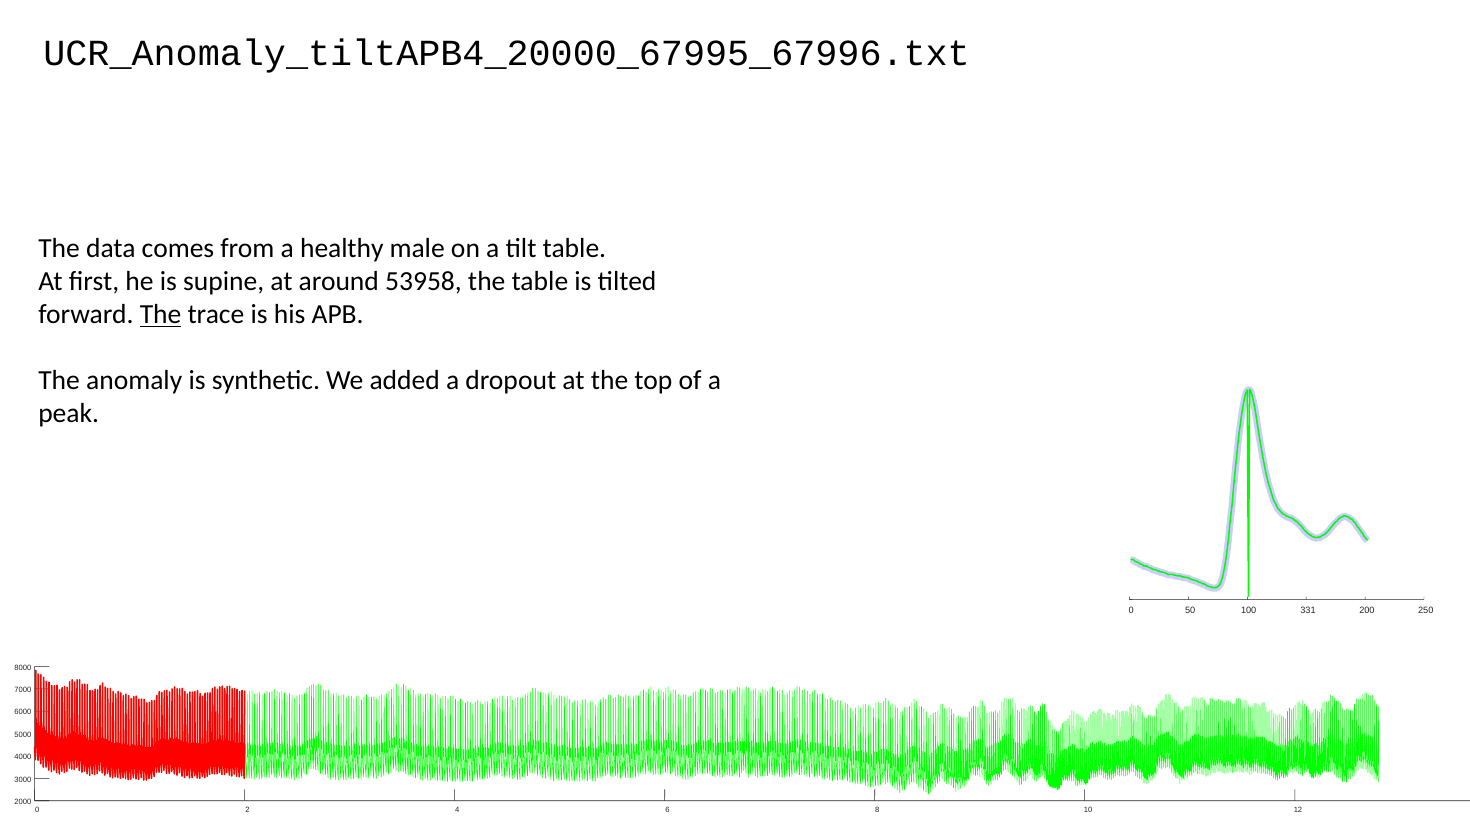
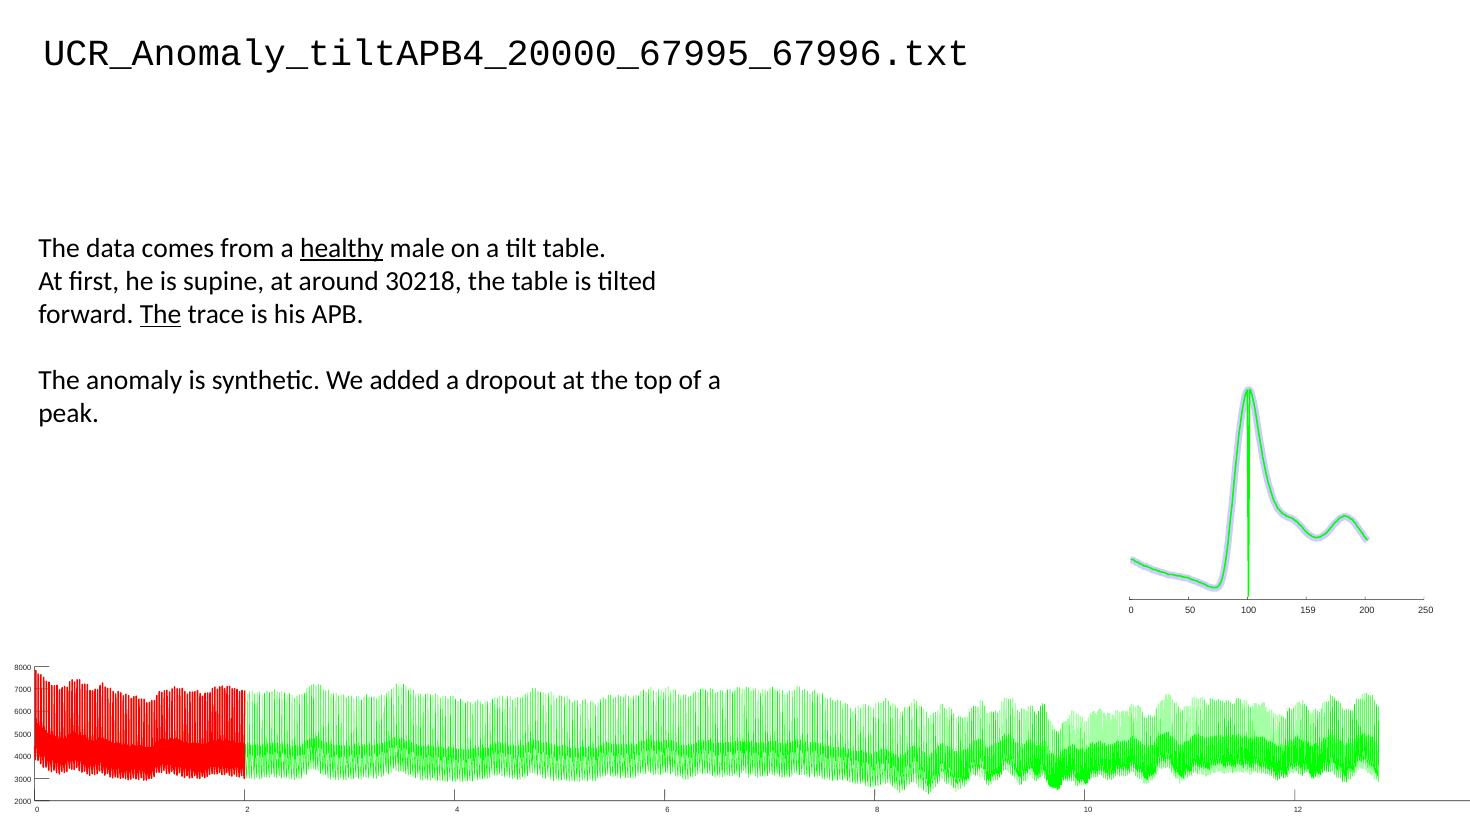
healthy underline: none -> present
53958: 53958 -> 30218
331: 331 -> 159
